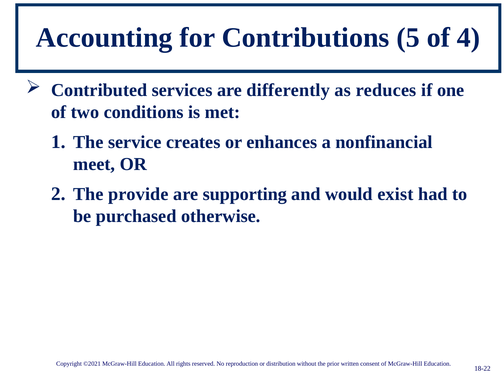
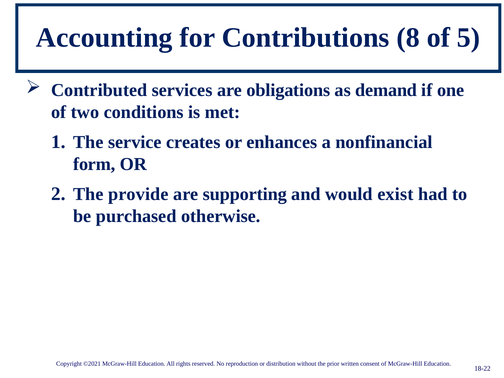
5: 5 -> 8
4: 4 -> 5
differently: differently -> obligations
reduces: reduces -> demand
meet: meet -> form
